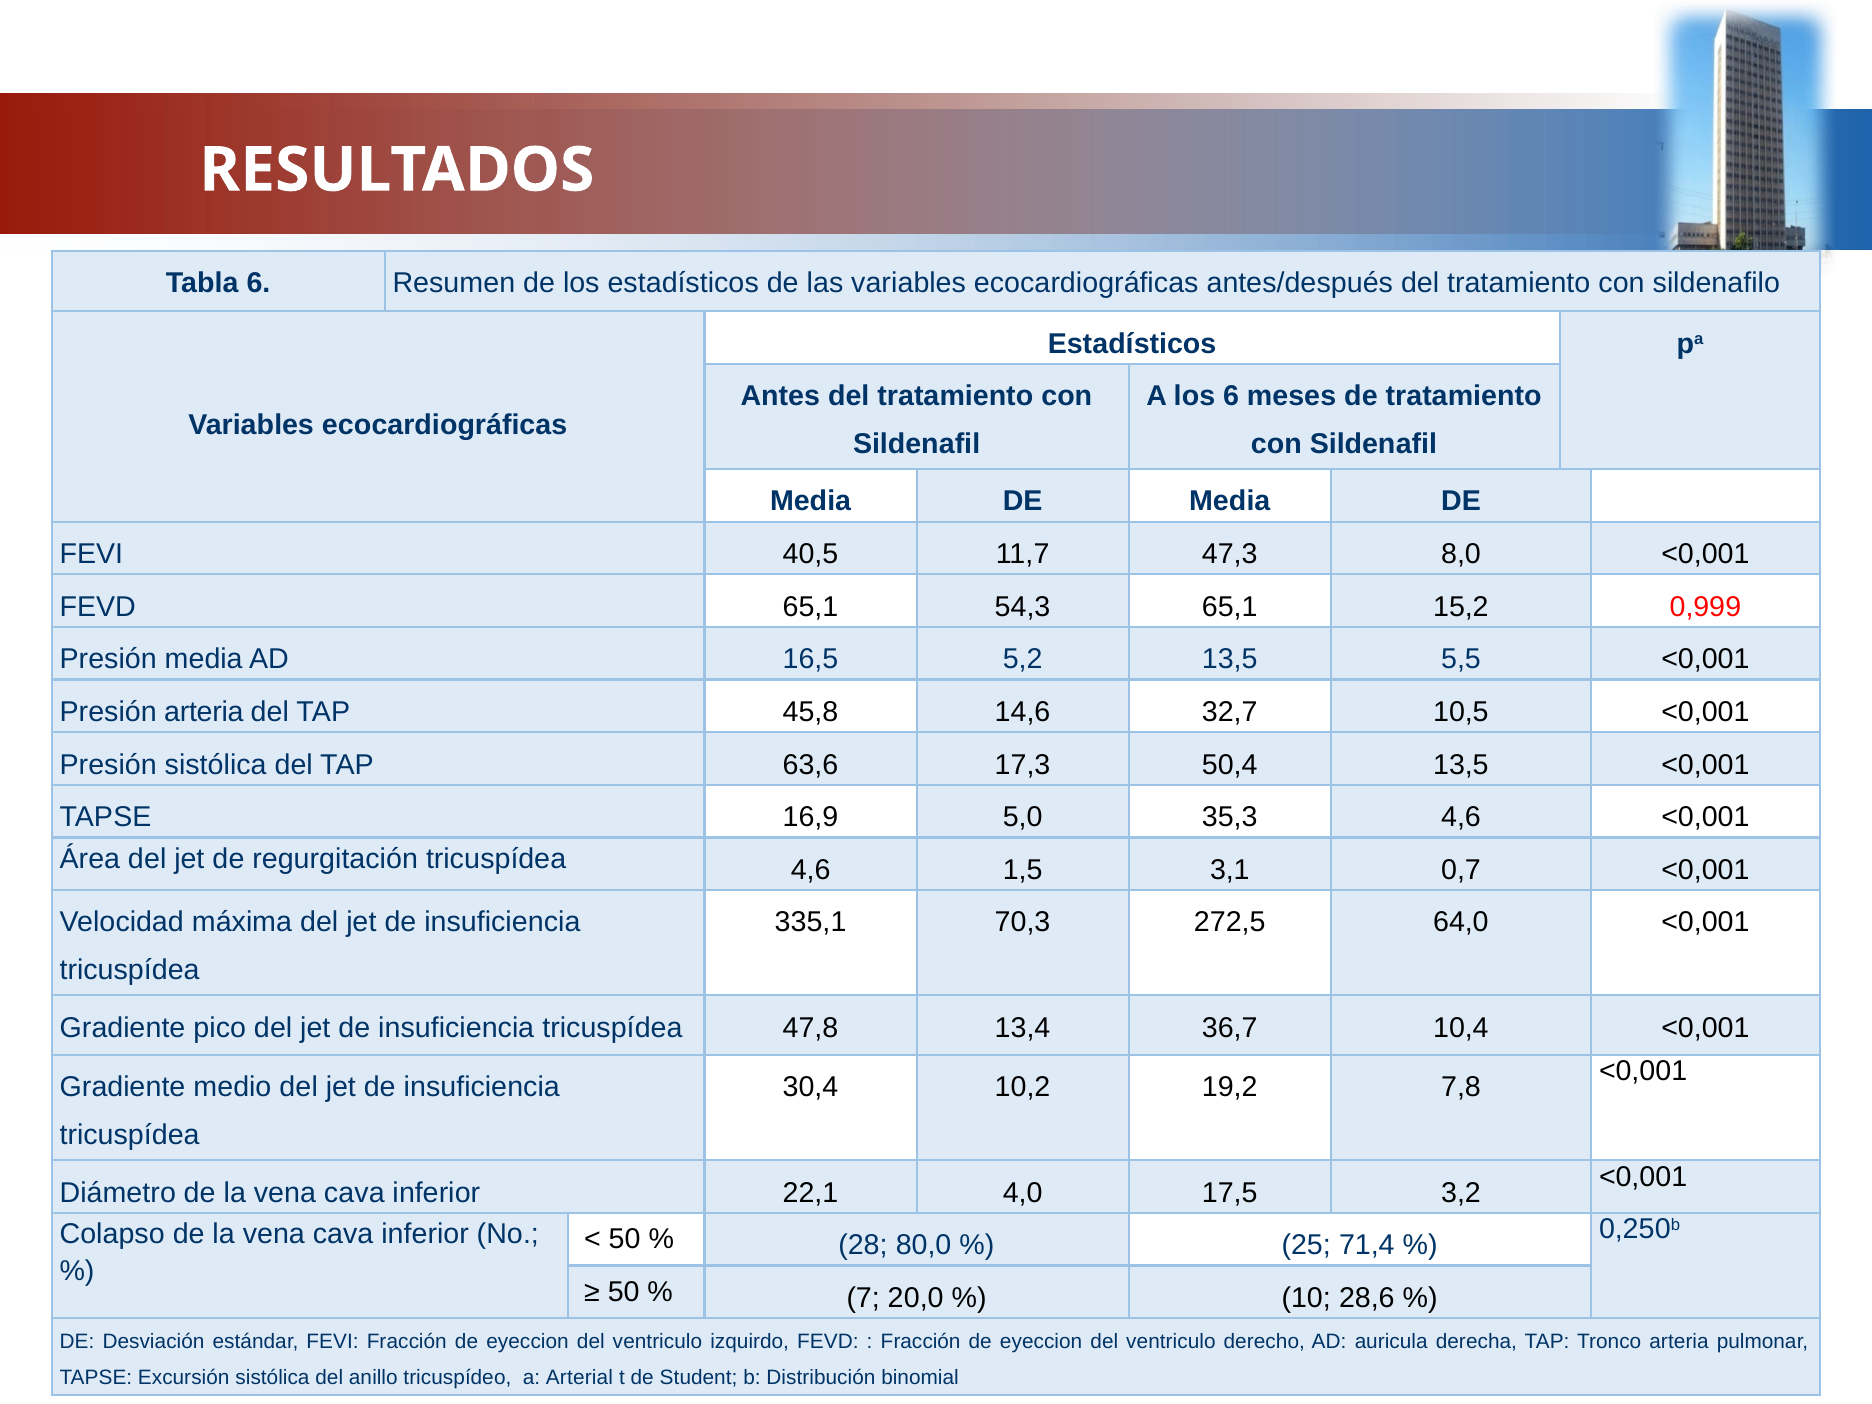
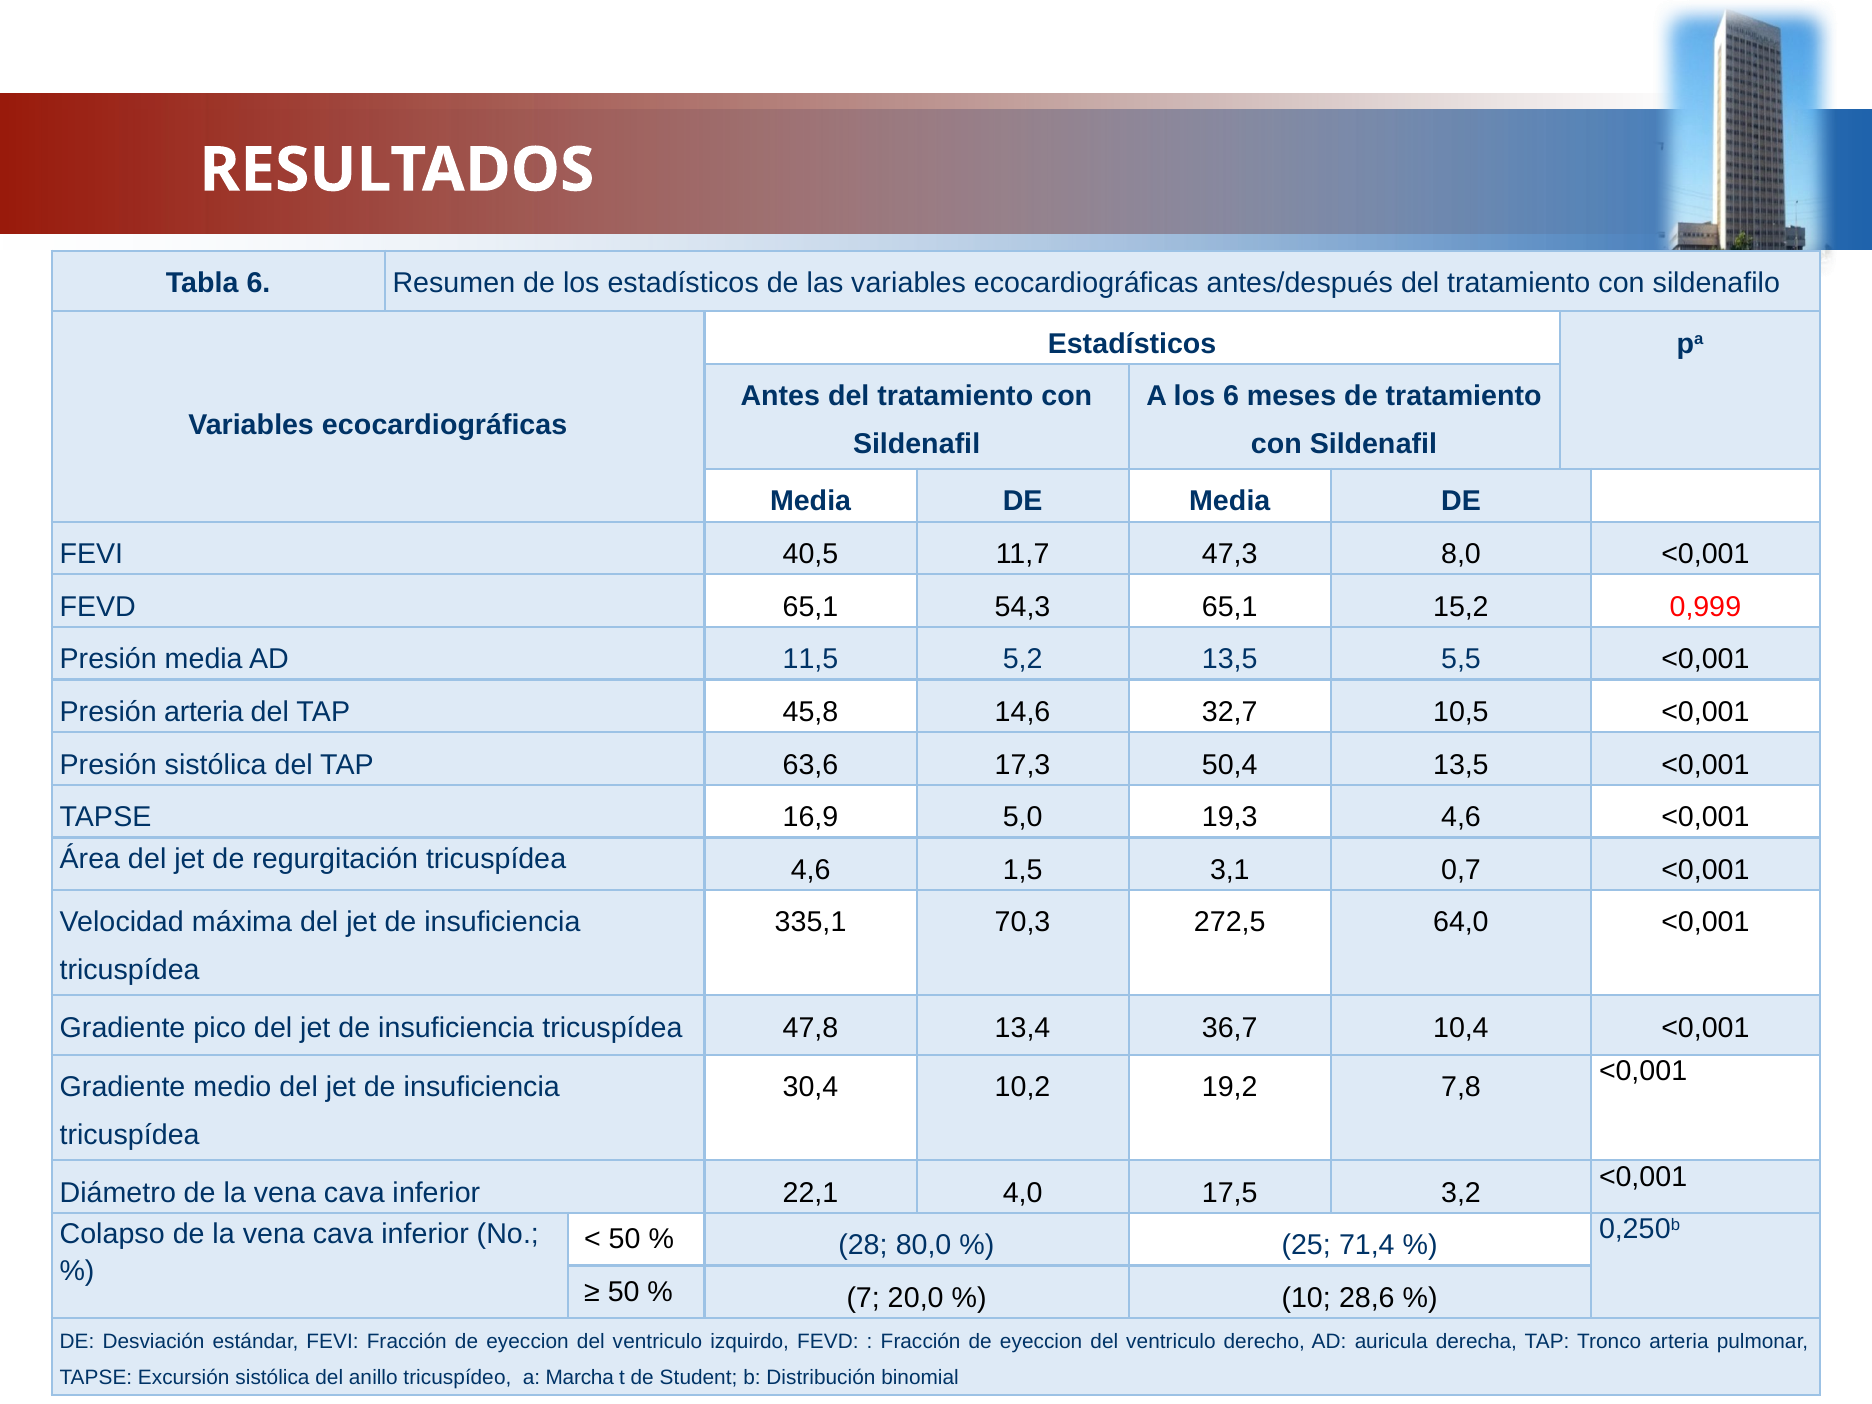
16,5: 16,5 -> 11,5
35,3: 35,3 -> 19,3
Arterial: Arterial -> Marcha
